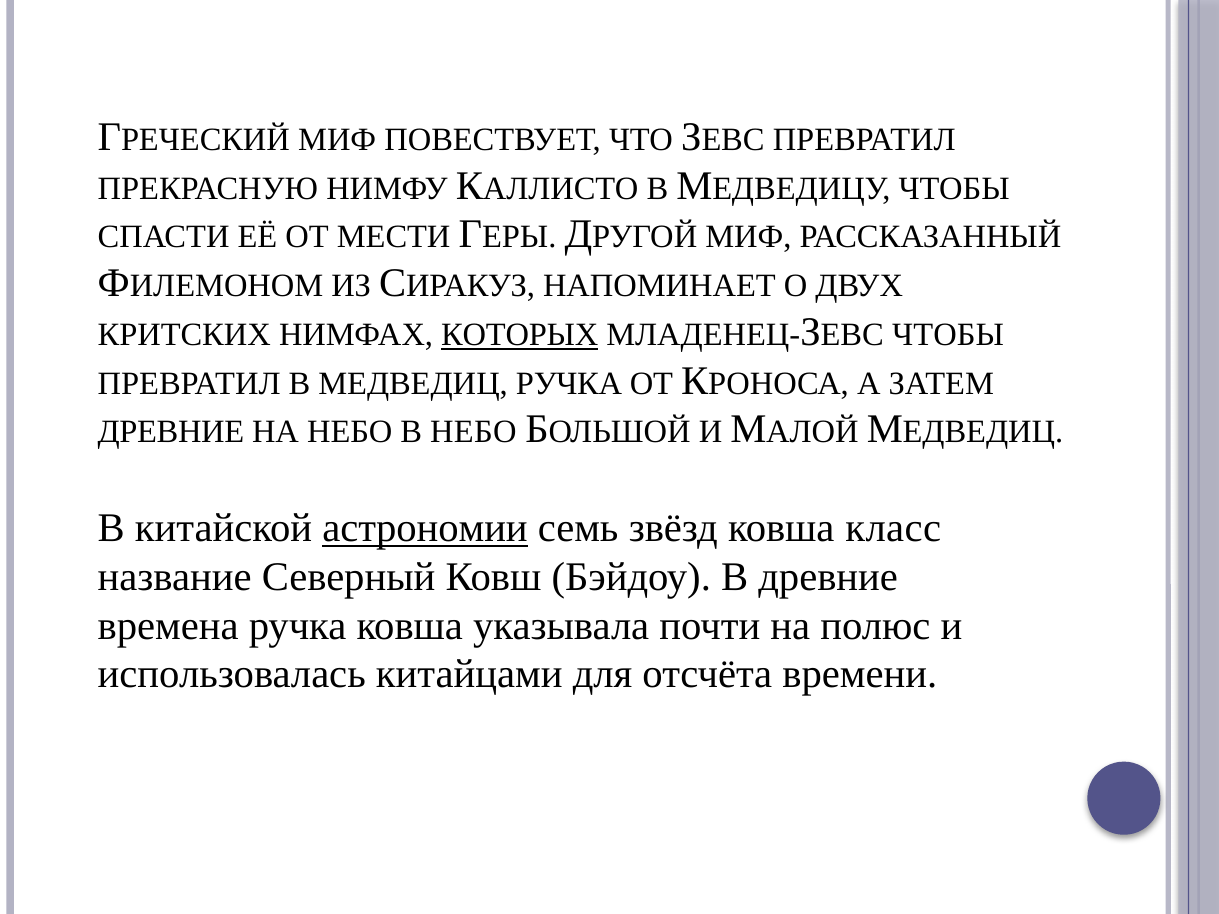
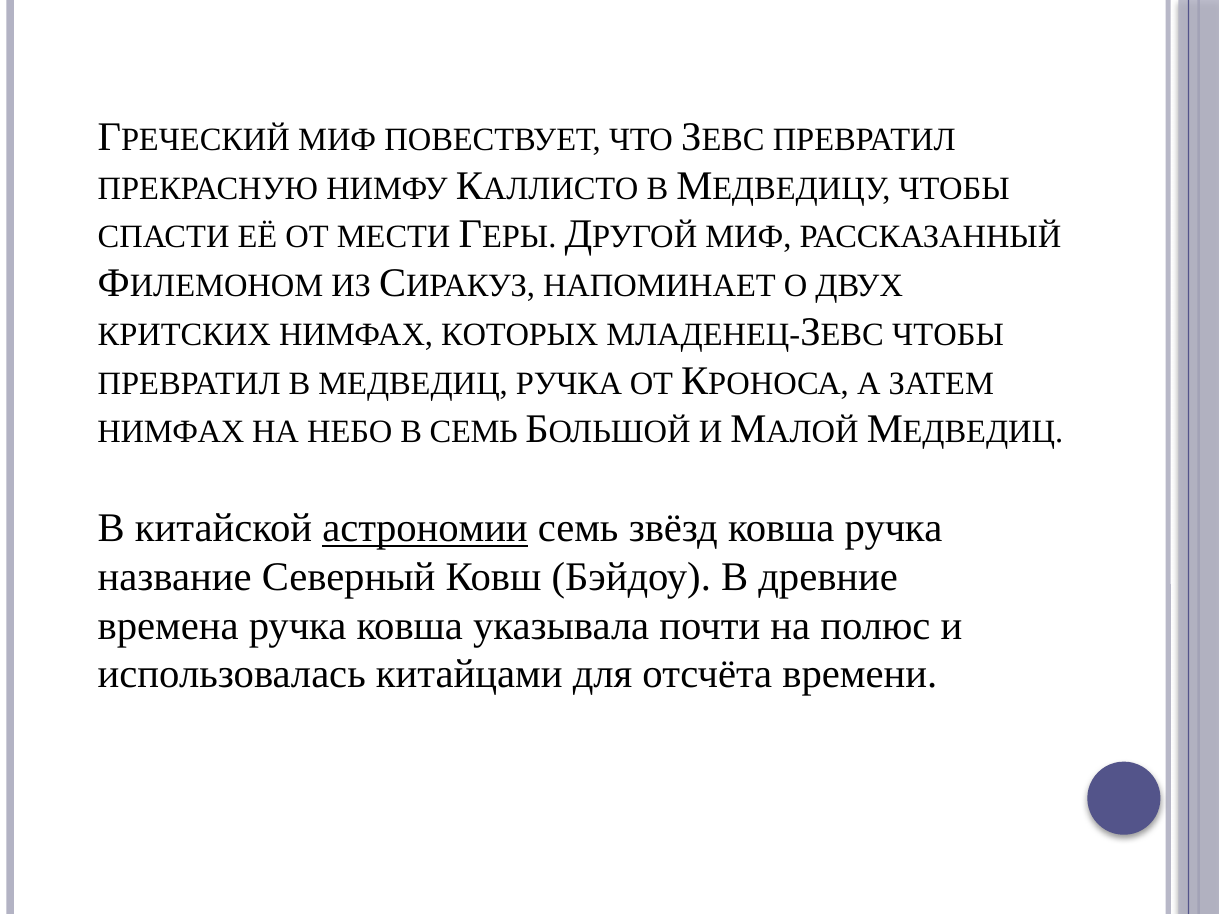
КОТОРЫХ underline: present -> none
ДРЕВНИЕ at (171, 432): ДРЕВНИЕ -> НИМФАХ
В НЕБО: НЕБО -> СЕМЬ
ковша класс: класс -> ручка
